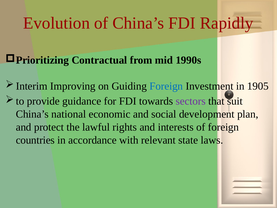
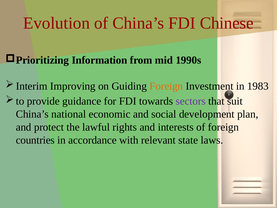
Rapidly: Rapidly -> Chinese
Contractual: Contractual -> Information
Foreign at (166, 86) colour: blue -> orange
1905: 1905 -> 1983
